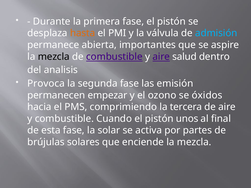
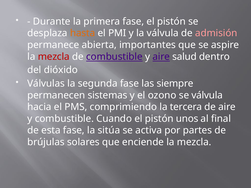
admisión colour: light blue -> pink
mezcla at (54, 57) colour: black -> red
analisis: analisis -> dióxido
Provoca: Provoca -> Válvulas
emisión: emisión -> siempre
empezar: empezar -> sistemas
se óxidos: óxidos -> válvula
solar: solar -> sitúa
